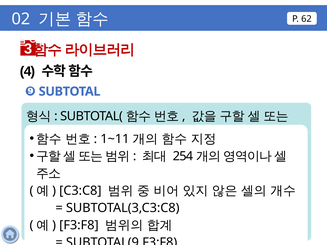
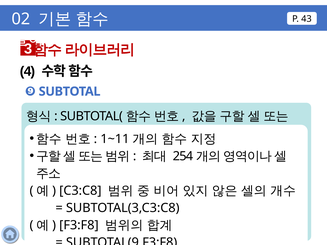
62: 62 -> 43
